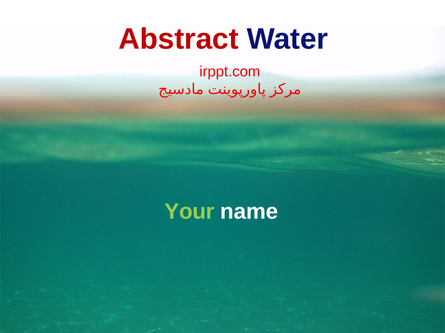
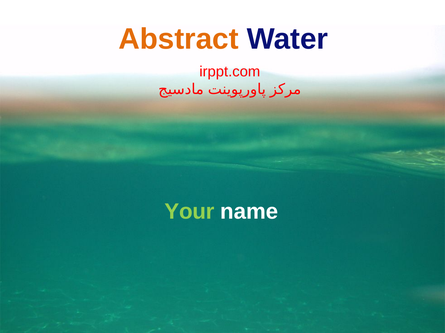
Abstract colour: red -> orange
